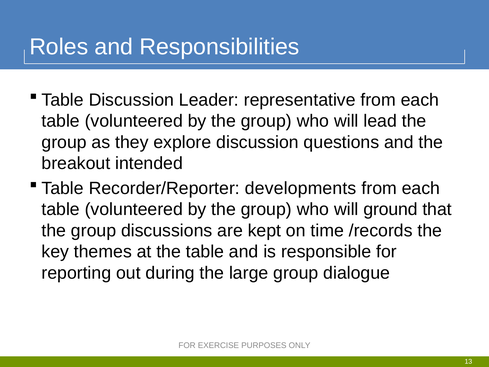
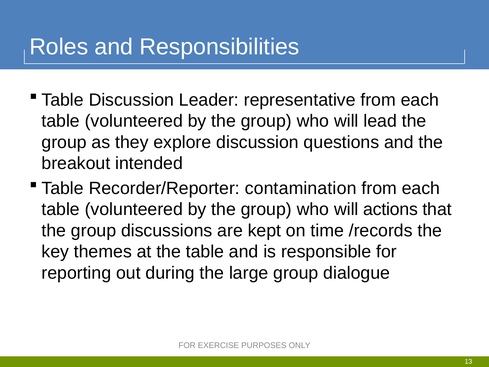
developments: developments -> contamination
ground: ground -> actions
